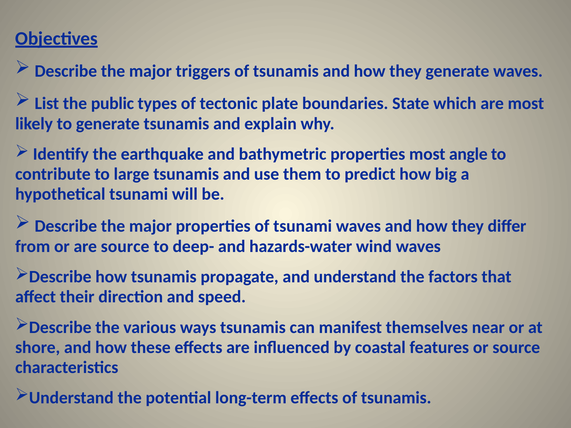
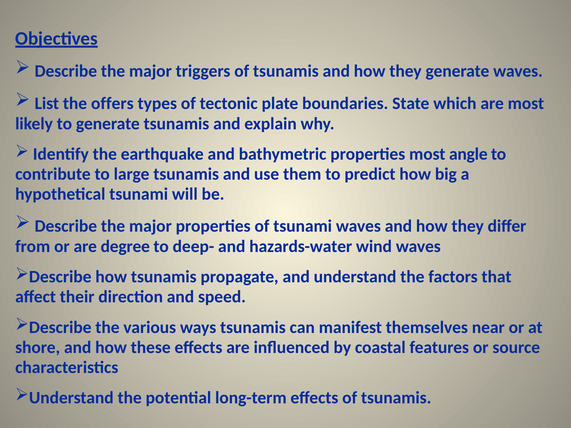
public: public -> offers
are source: source -> degree
